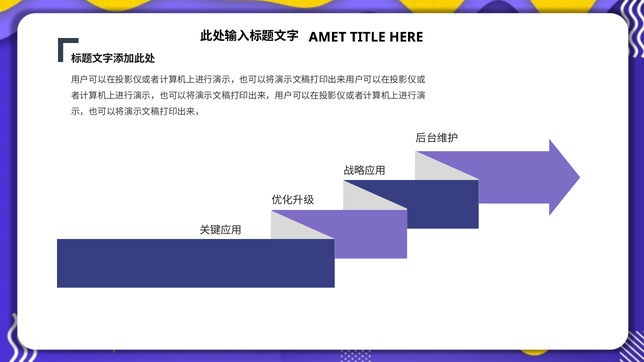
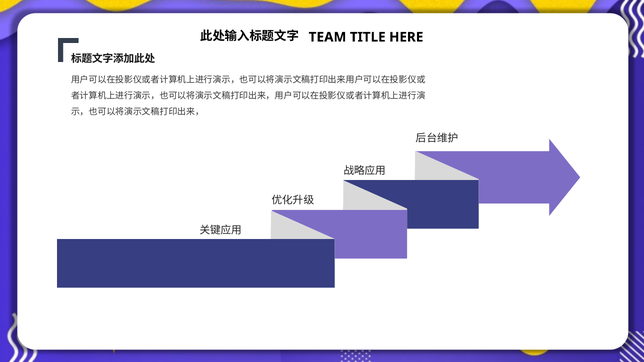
AMET: AMET -> TEAM
